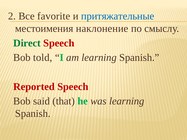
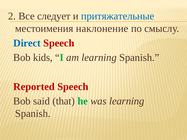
favorite: favorite -> следует
Direct colour: green -> blue
told: told -> kids
